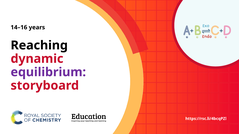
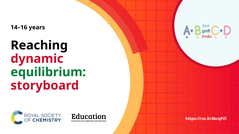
equilibrium colour: purple -> green
